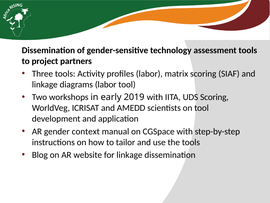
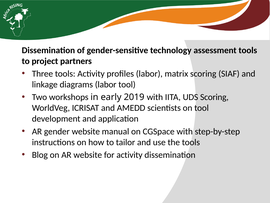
gender context: context -> website
for linkage: linkage -> activity
